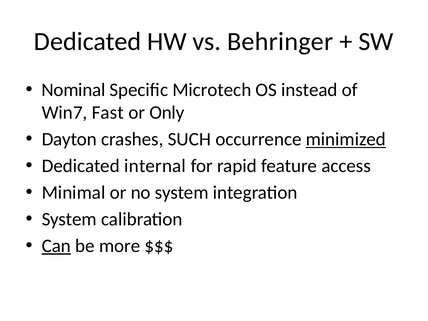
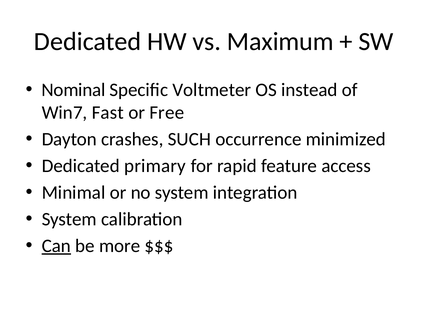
Behringer: Behringer -> Maximum
Microtech: Microtech -> Voltmeter
Only: Only -> Free
minimized underline: present -> none
internal: internal -> primary
